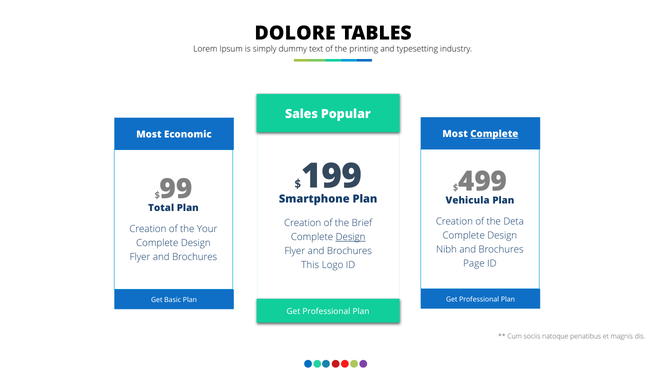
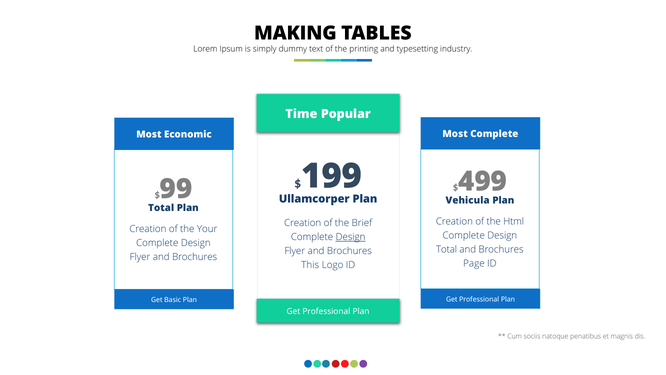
DOLORE: DOLORE -> MAKING
Sales: Sales -> Time
Complete at (494, 134) underline: present -> none
Smartphone: Smartphone -> Ullamcorper
Deta: Deta -> Html
Nibh at (447, 249): Nibh -> Total
